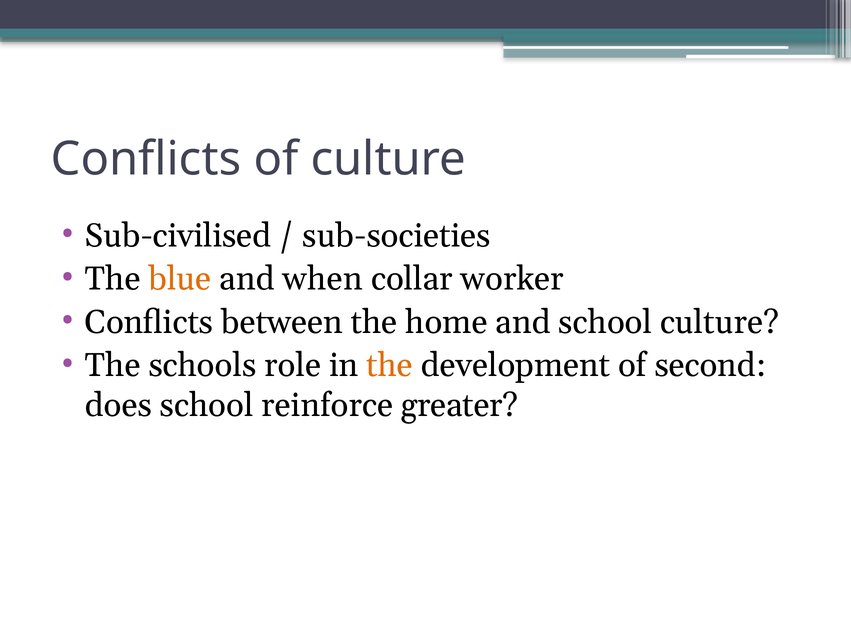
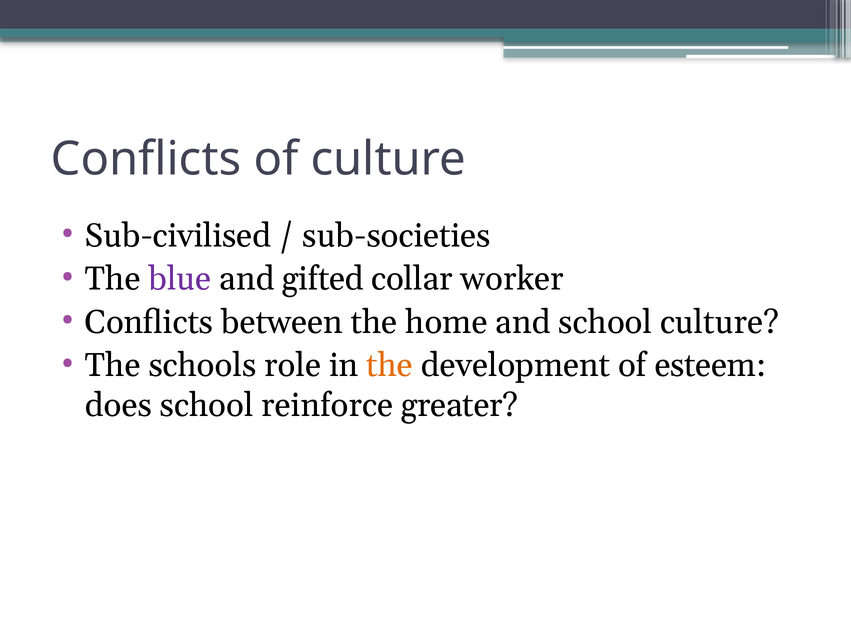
blue colour: orange -> purple
when: when -> gifted
second: second -> esteem
